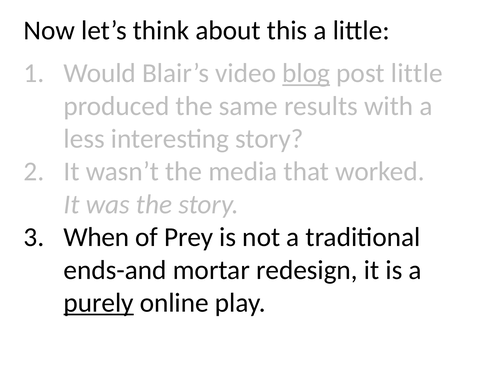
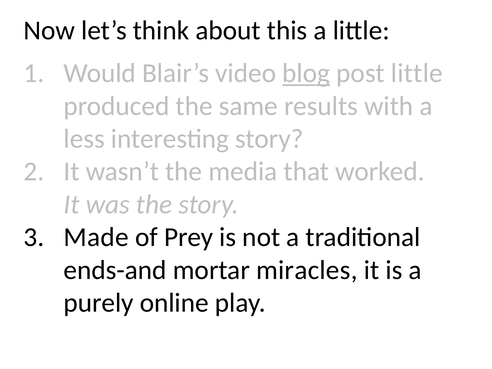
When: When -> Made
redesign: redesign -> miracles
purely underline: present -> none
